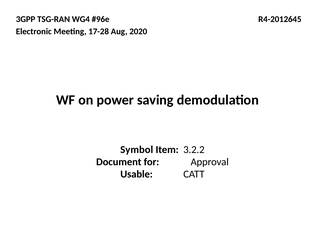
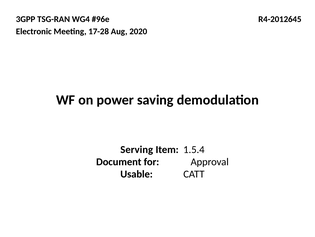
Symbol: Symbol -> Serving
3.2.2: 3.2.2 -> 1.5.4
